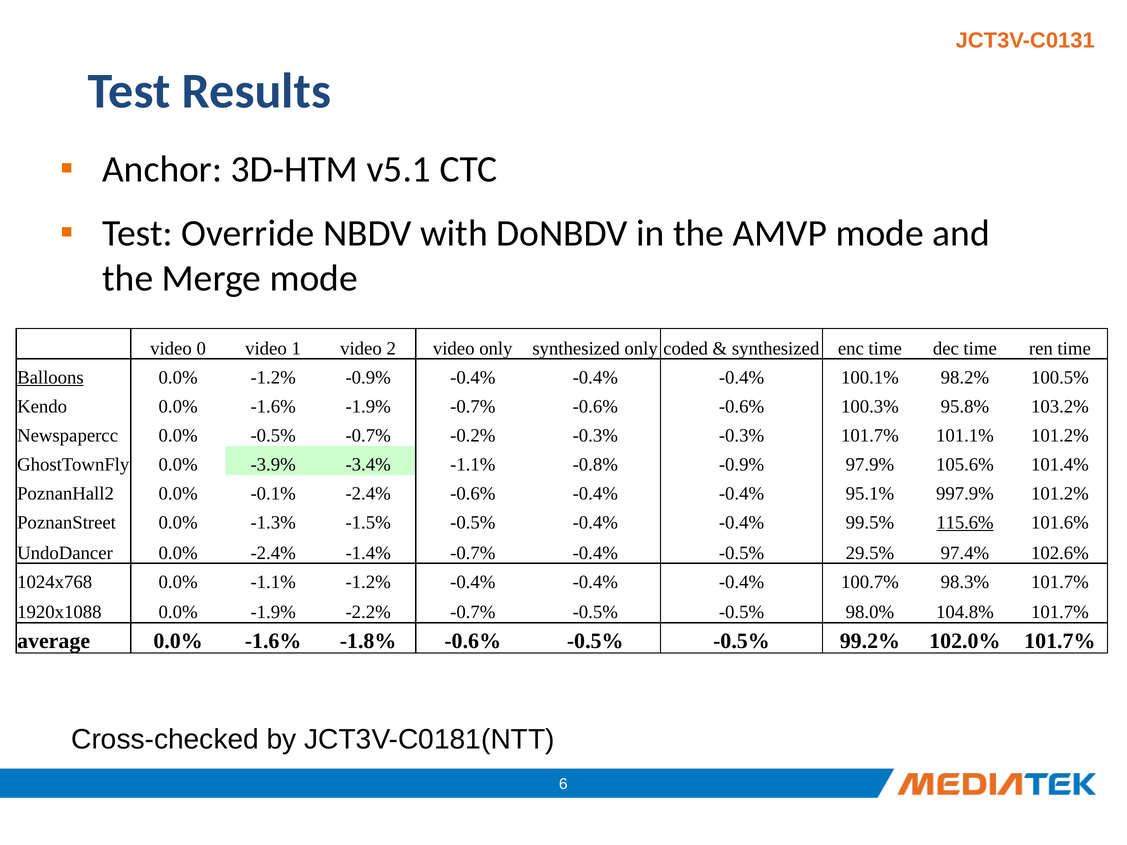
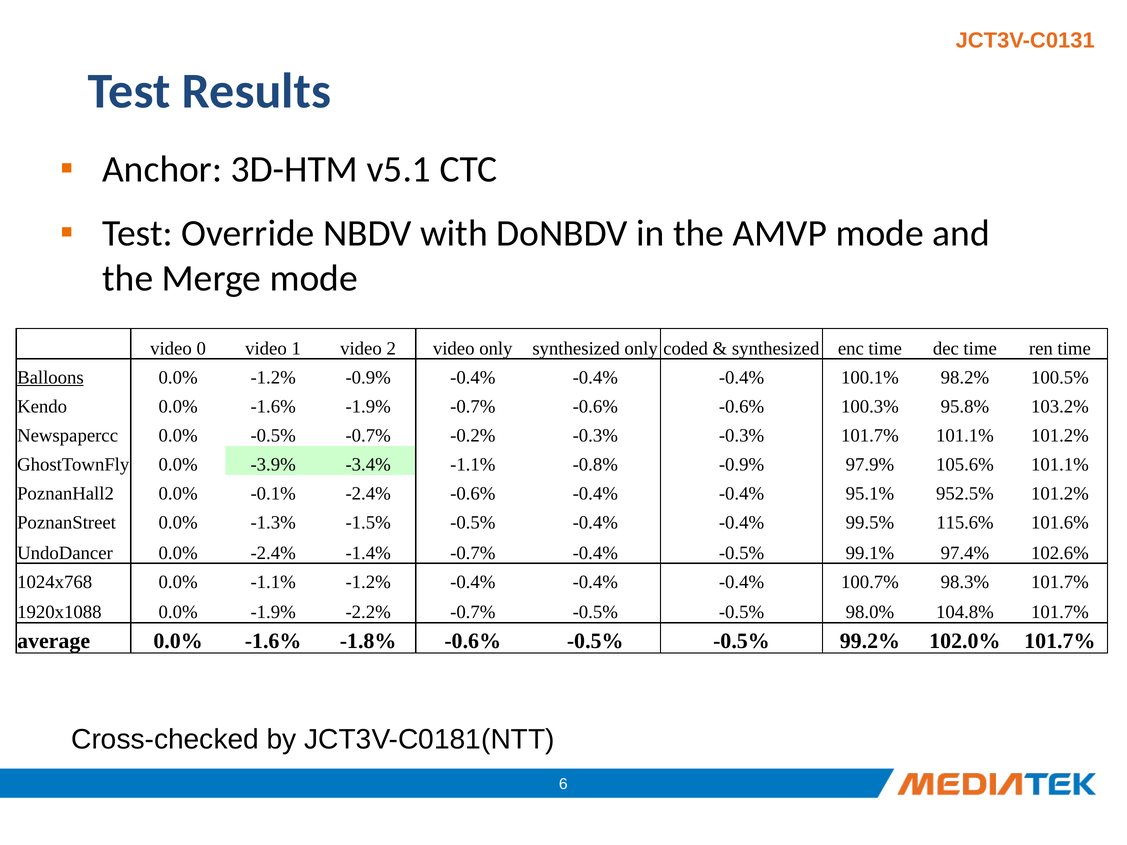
105.6% 101.4%: 101.4% -> 101.1%
997.9%: 997.9% -> 952.5%
115.6% underline: present -> none
29.5%: 29.5% -> 99.1%
